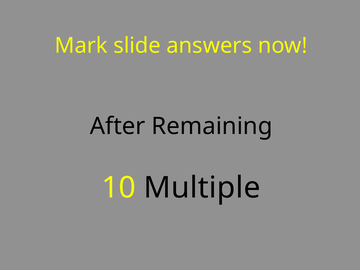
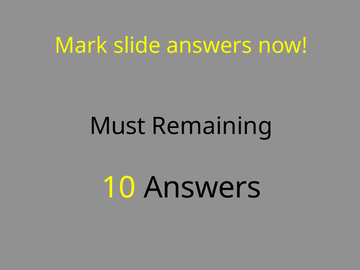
After: After -> Must
10 Multiple: Multiple -> Answers
